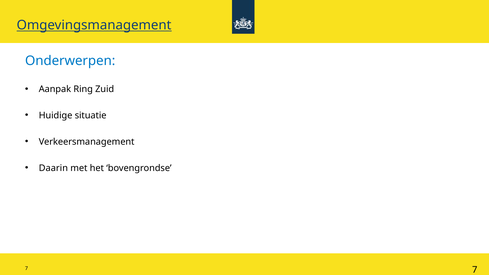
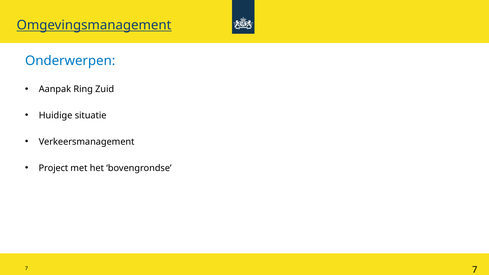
Daarin: Daarin -> Project
